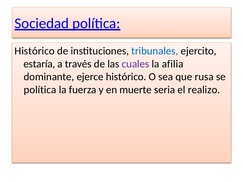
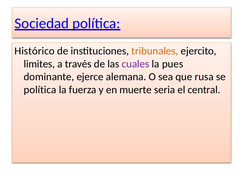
tribunales colour: blue -> orange
estaría: estaría -> limites
afilia: afilia -> pues
ejerce histórico: histórico -> alemana
realizo: realizo -> central
